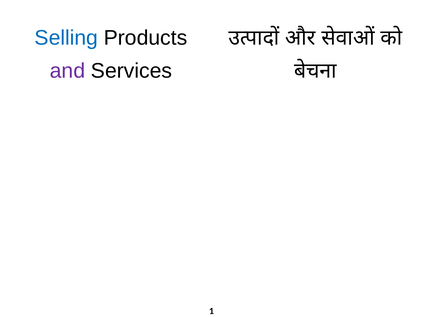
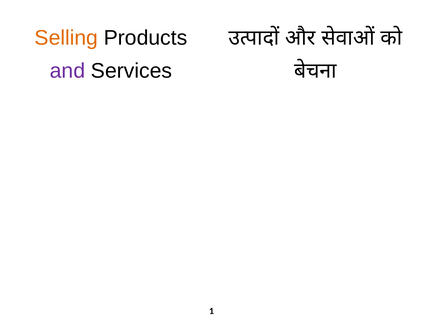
Selling colour: blue -> orange
